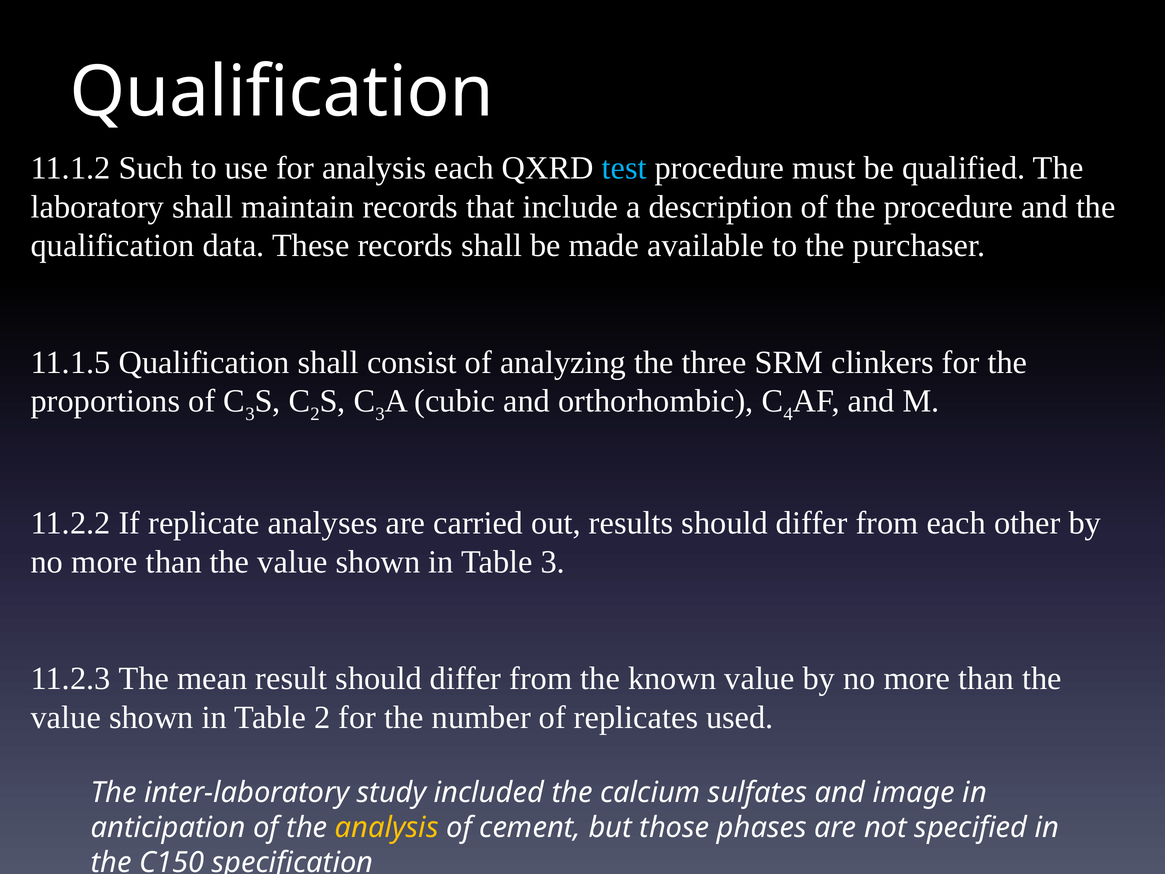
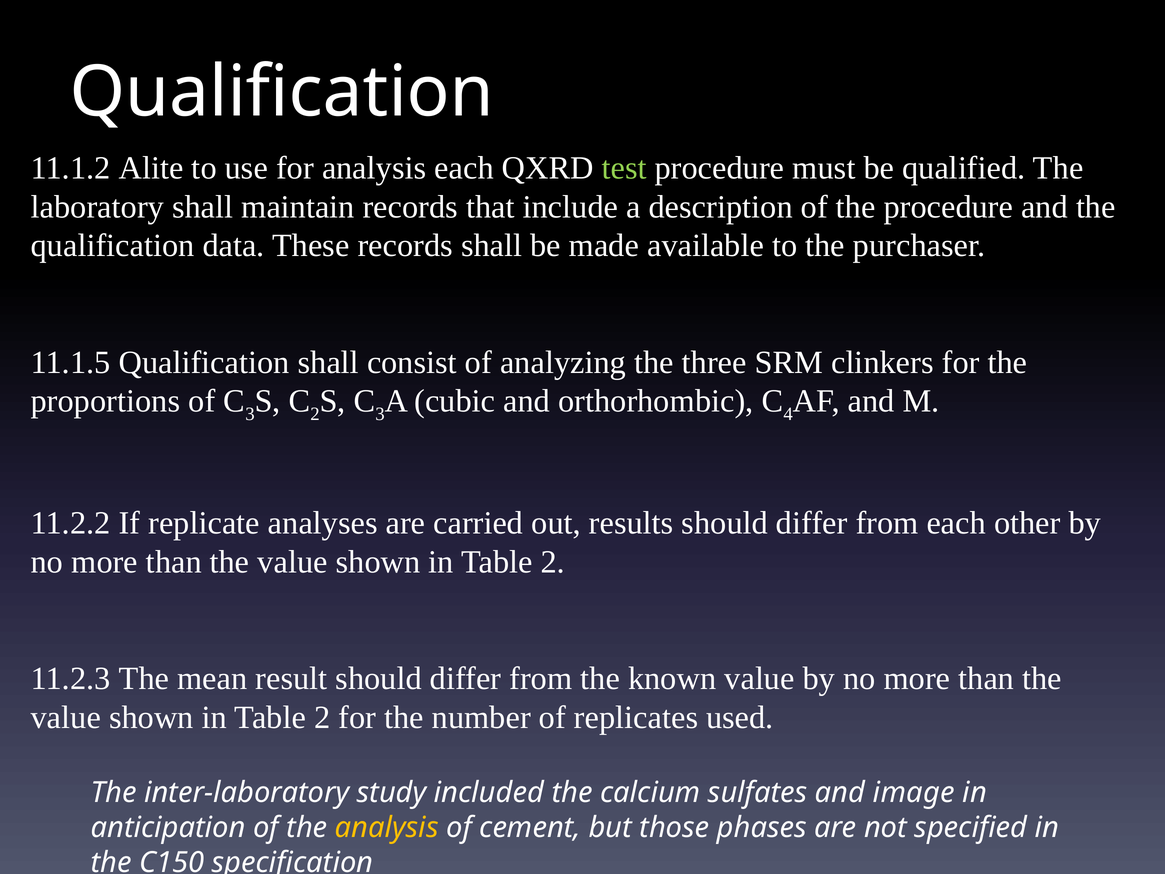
Such: Such -> Alite
test colour: light blue -> light green
3 at (553, 562): 3 -> 2
